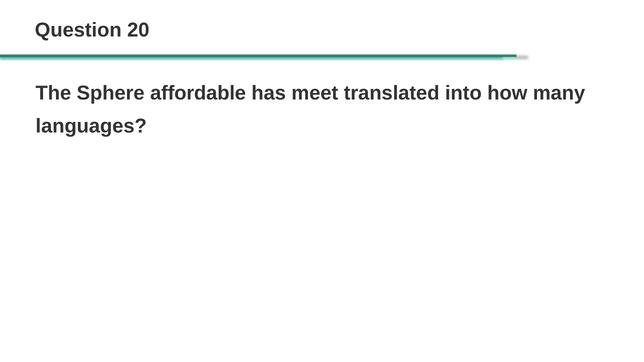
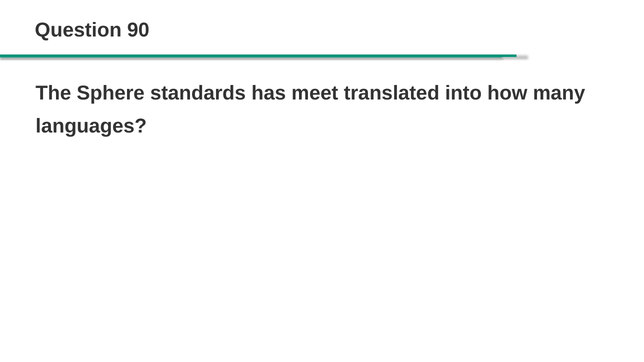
20: 20 -> 90
affordable: affordable -> standards
